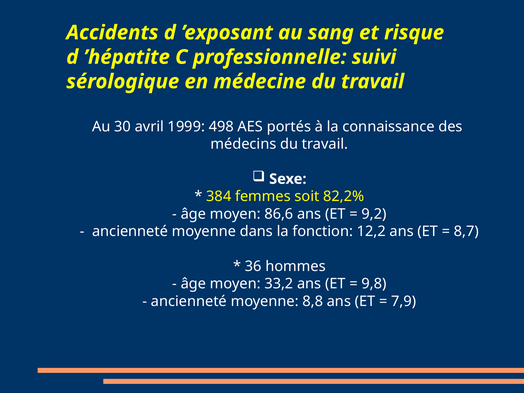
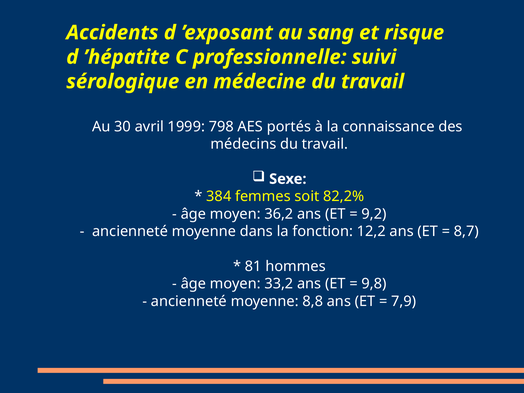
498: 498 -> 798
86,6: 86,6 -> 36,2
36: 36 -> 81
